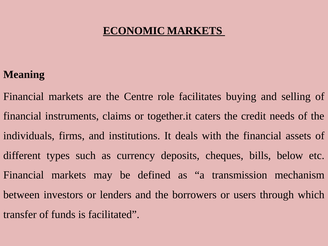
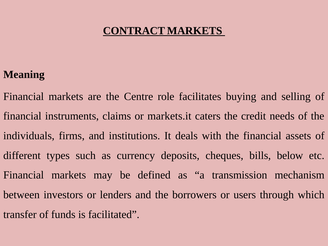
ECONOMIC: ECONOMIC -> CONTRACT
together.it: together.it -> markets.it
